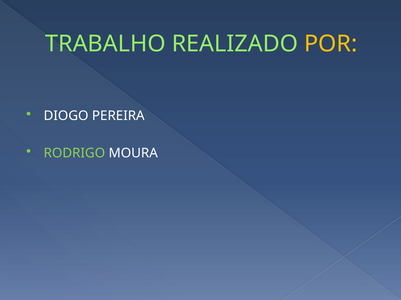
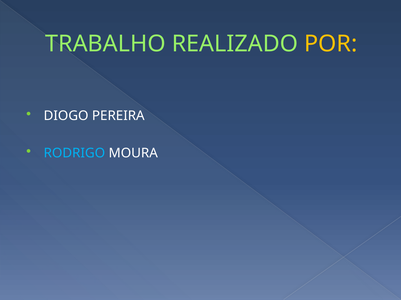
RODRIGO colour: light green -> light blue
